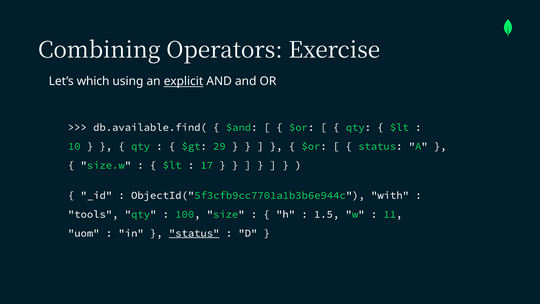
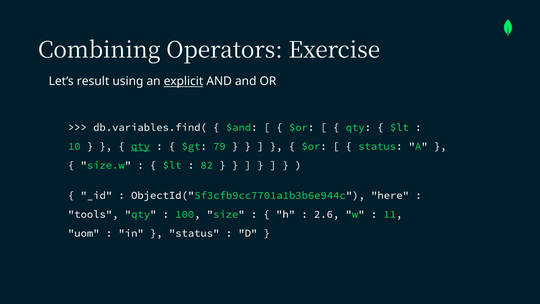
which: which -> result
db.available.find(: db.available.find( -> db.variables.find(
qty at (141, 146) underline: none -> present
29: 29 -> 79
17: 17 -> 82
with: with -> here
1.5: 1.5 -> 2.6
status at (194, 233) underline: present -> none
